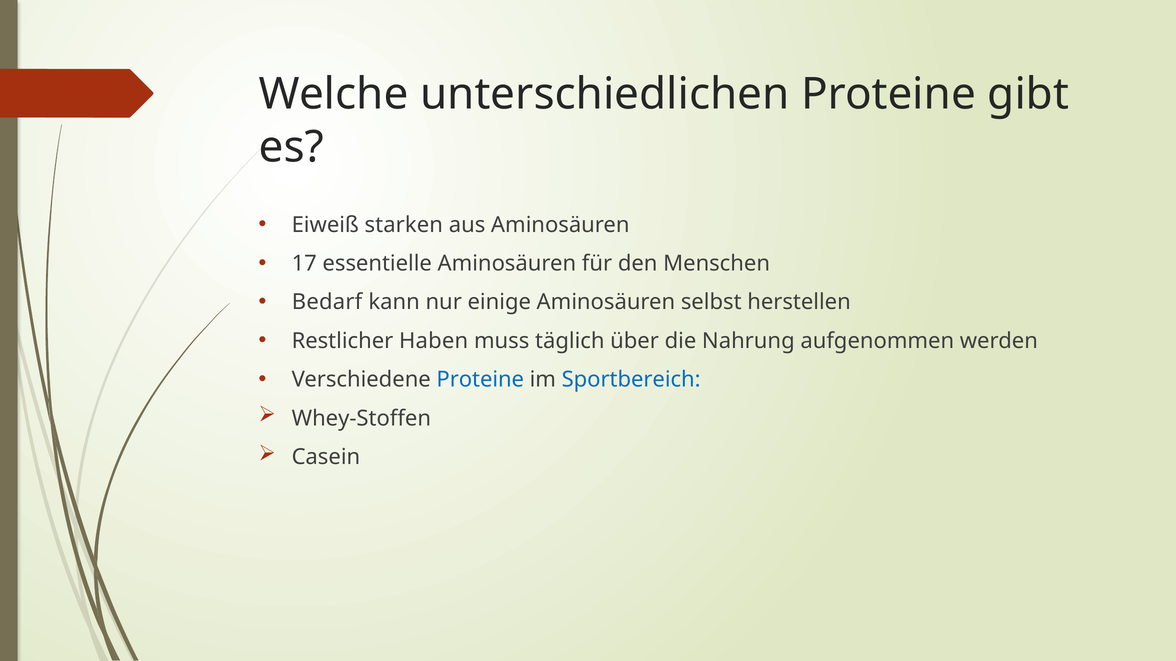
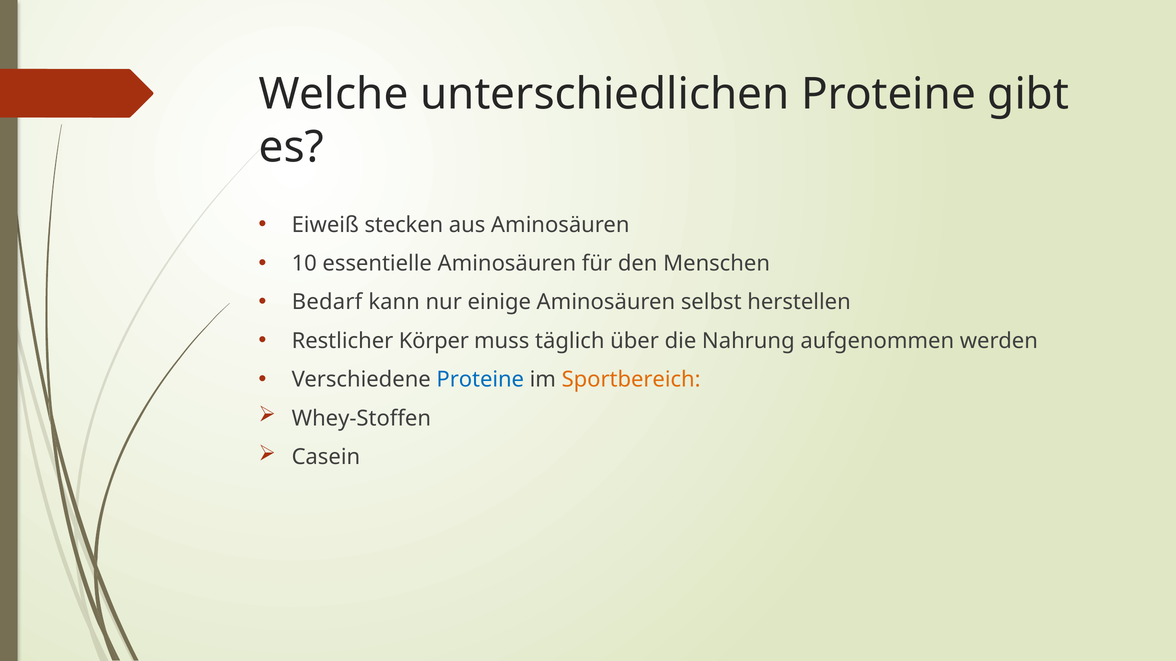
starken: starken -> stecken
17: 17 -> 10
Haben: Haben -> Körper
Sportbereich colour: blue -> orange
